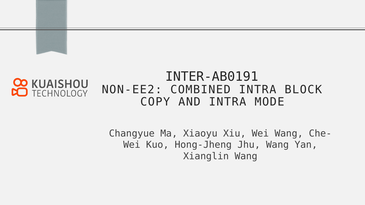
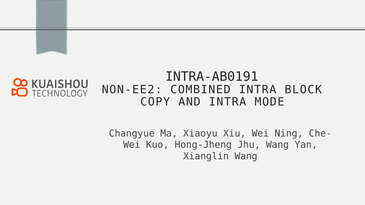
INTER-AB0191: INTER-AB0191 -> INTRA-AB0191
Wei Wang: Wang -> Ning
